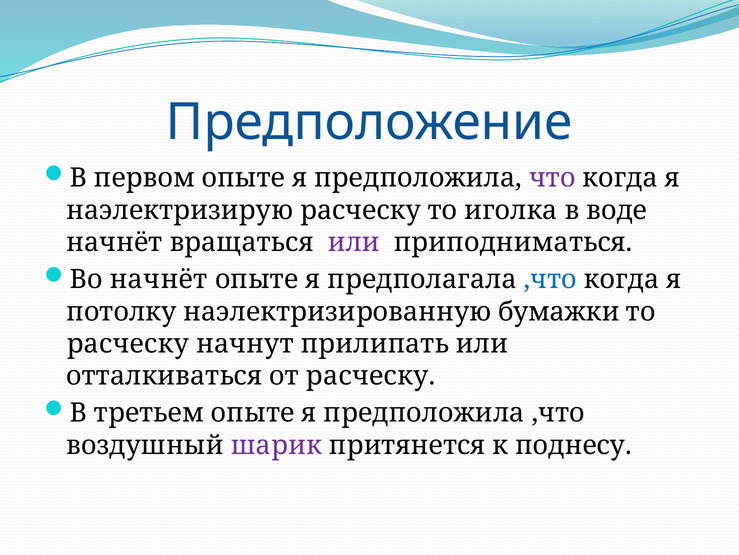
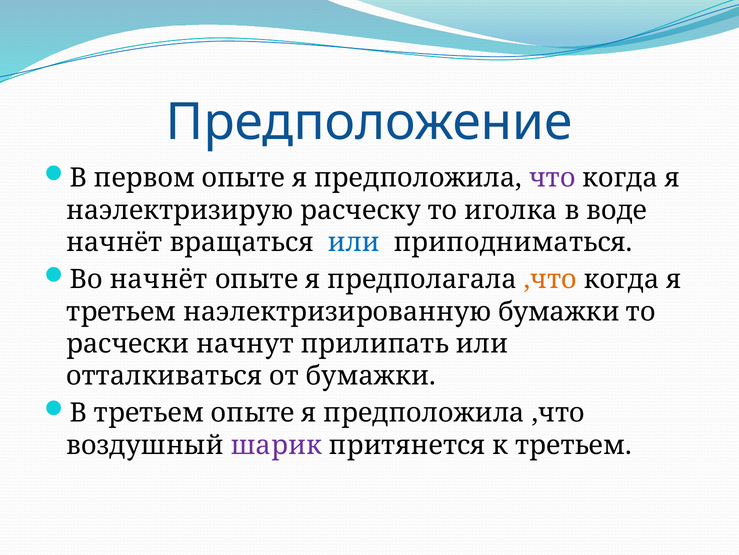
или at (354, 242) colour: purple -> blue
,что at (550, 279) colour: blue -> orange
потолку at (121, 311): потолку -> третьем
расческу at (128, 343): расческу -> расчески
от расческу: расческу -> бумажки
к поднесу: поднесу -> третьем
